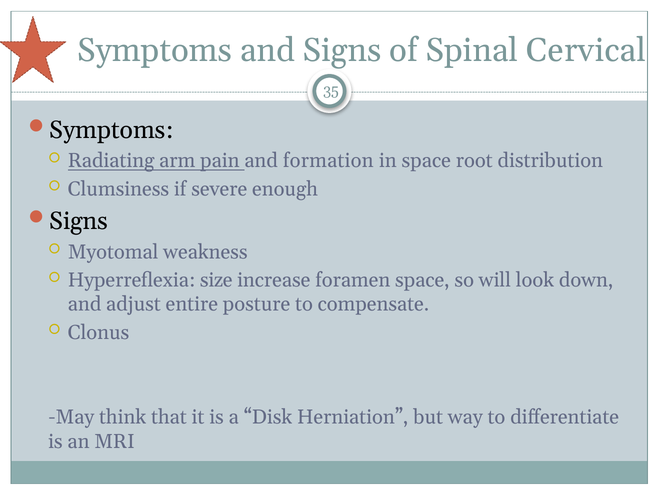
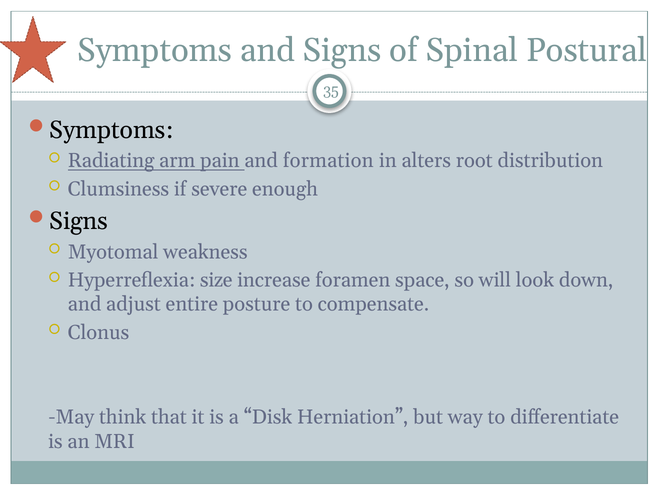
Cervical: Cervical -> Postural
in space: space -> alters
